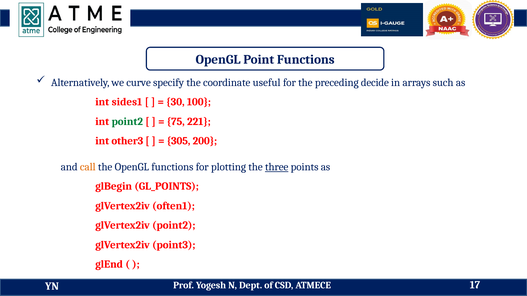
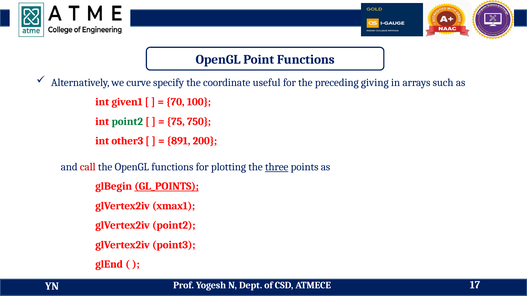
decide: decide -> giving
sides1: sides1 -> given1
30: 30 -> 70
221: 221 -> 750
305: 305 -> 891
call colour: orange -> red
GL_POINTS underline: none -> present
often1: often1 -> xmax1
